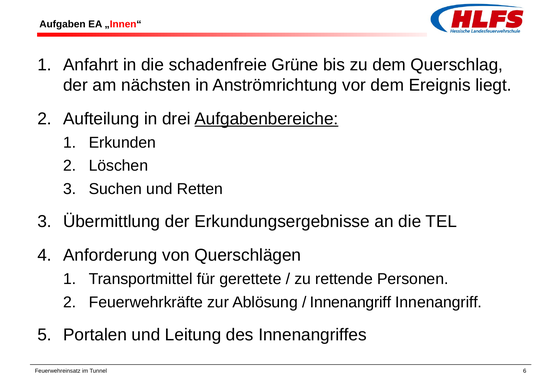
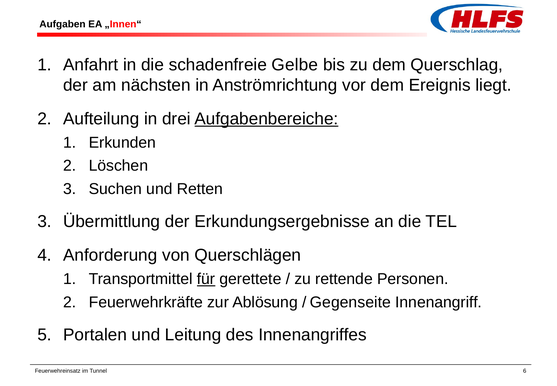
Grüne: Grüne -> Gelbe
für underline: none -> present
Innenangriff at (351, 302): Innenangriff -> Gegenseite
